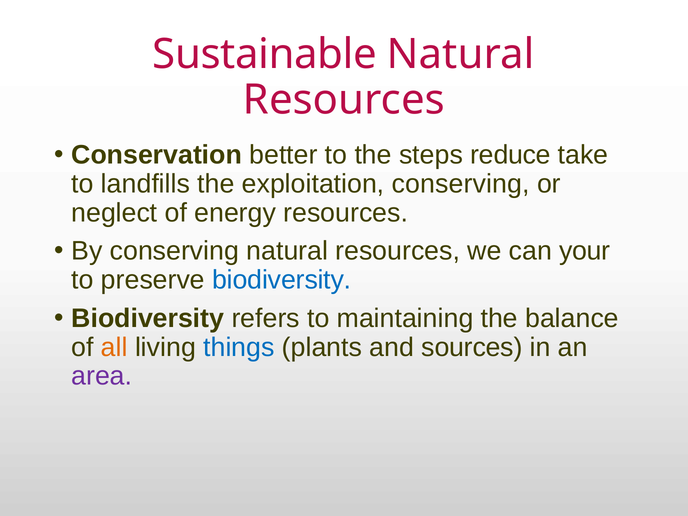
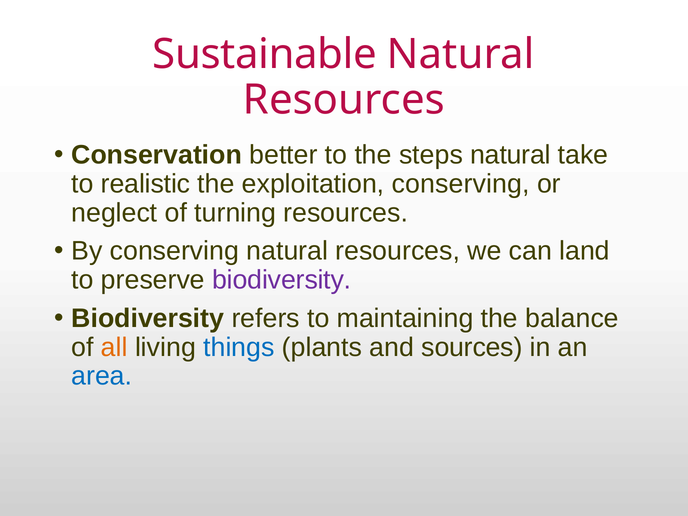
steps reduce: reduce -> natural
landfills: landfills -> realistic
energy: energy -> turning
your: your -> land
biodiversity at (282, 280) colour: blue -> purple
area colour: purple -> blue
